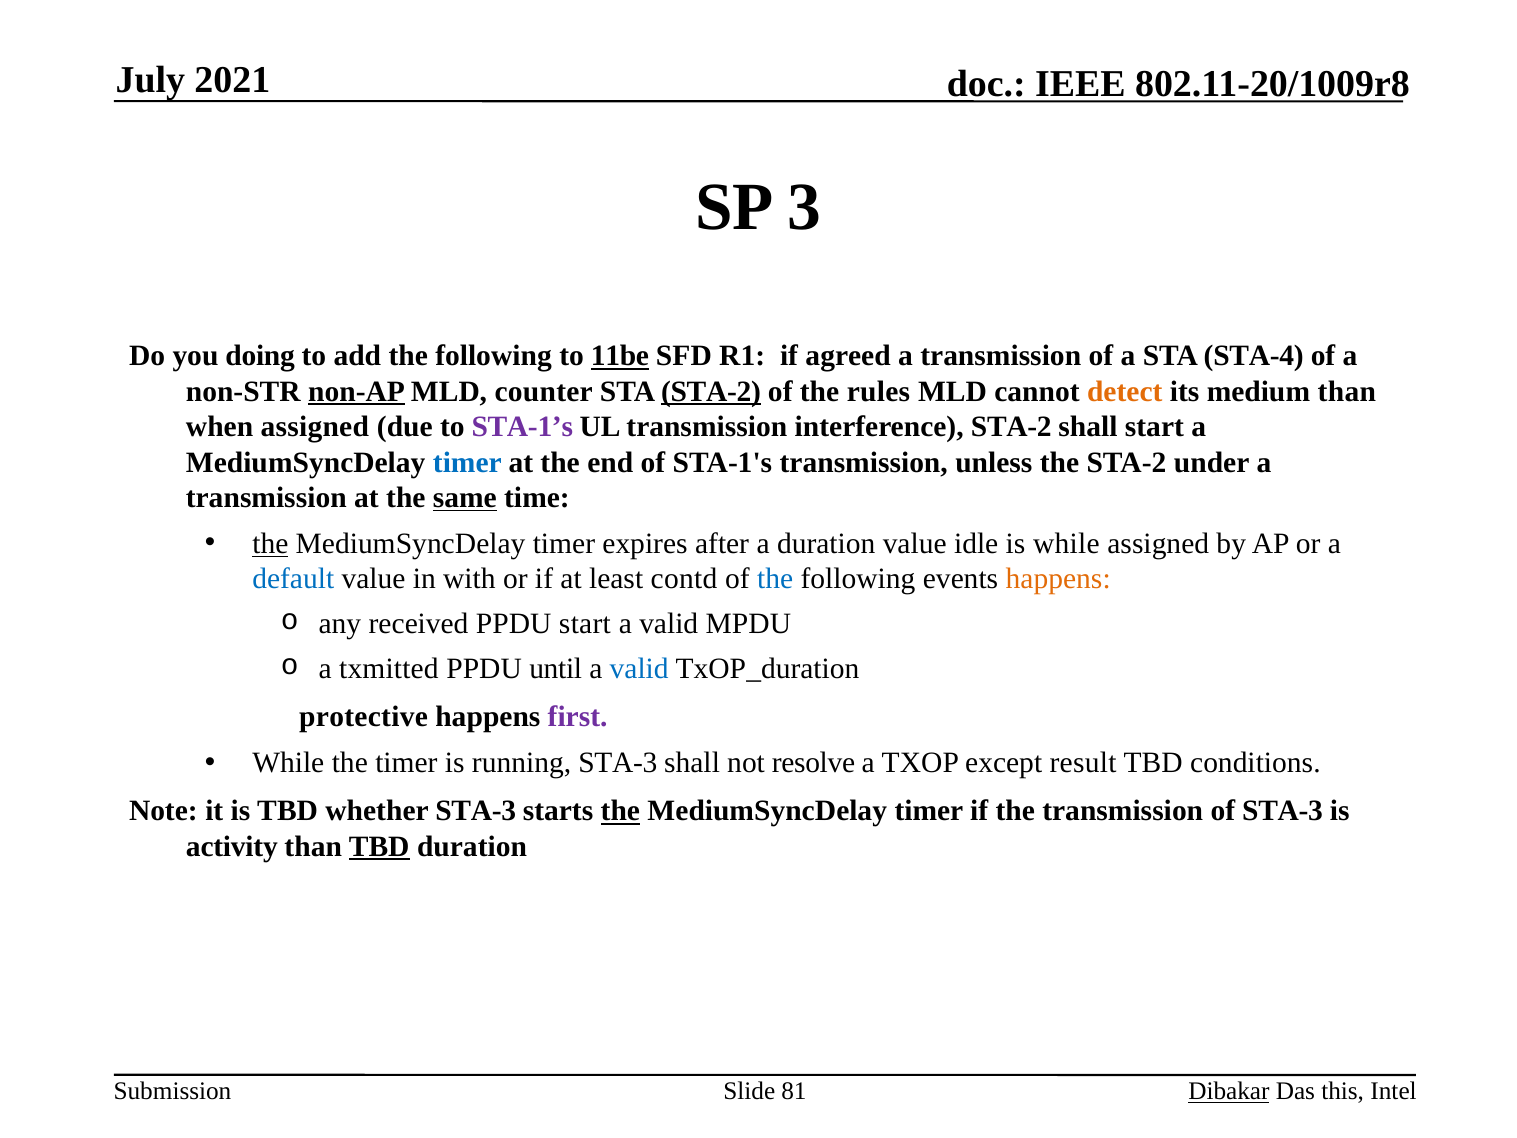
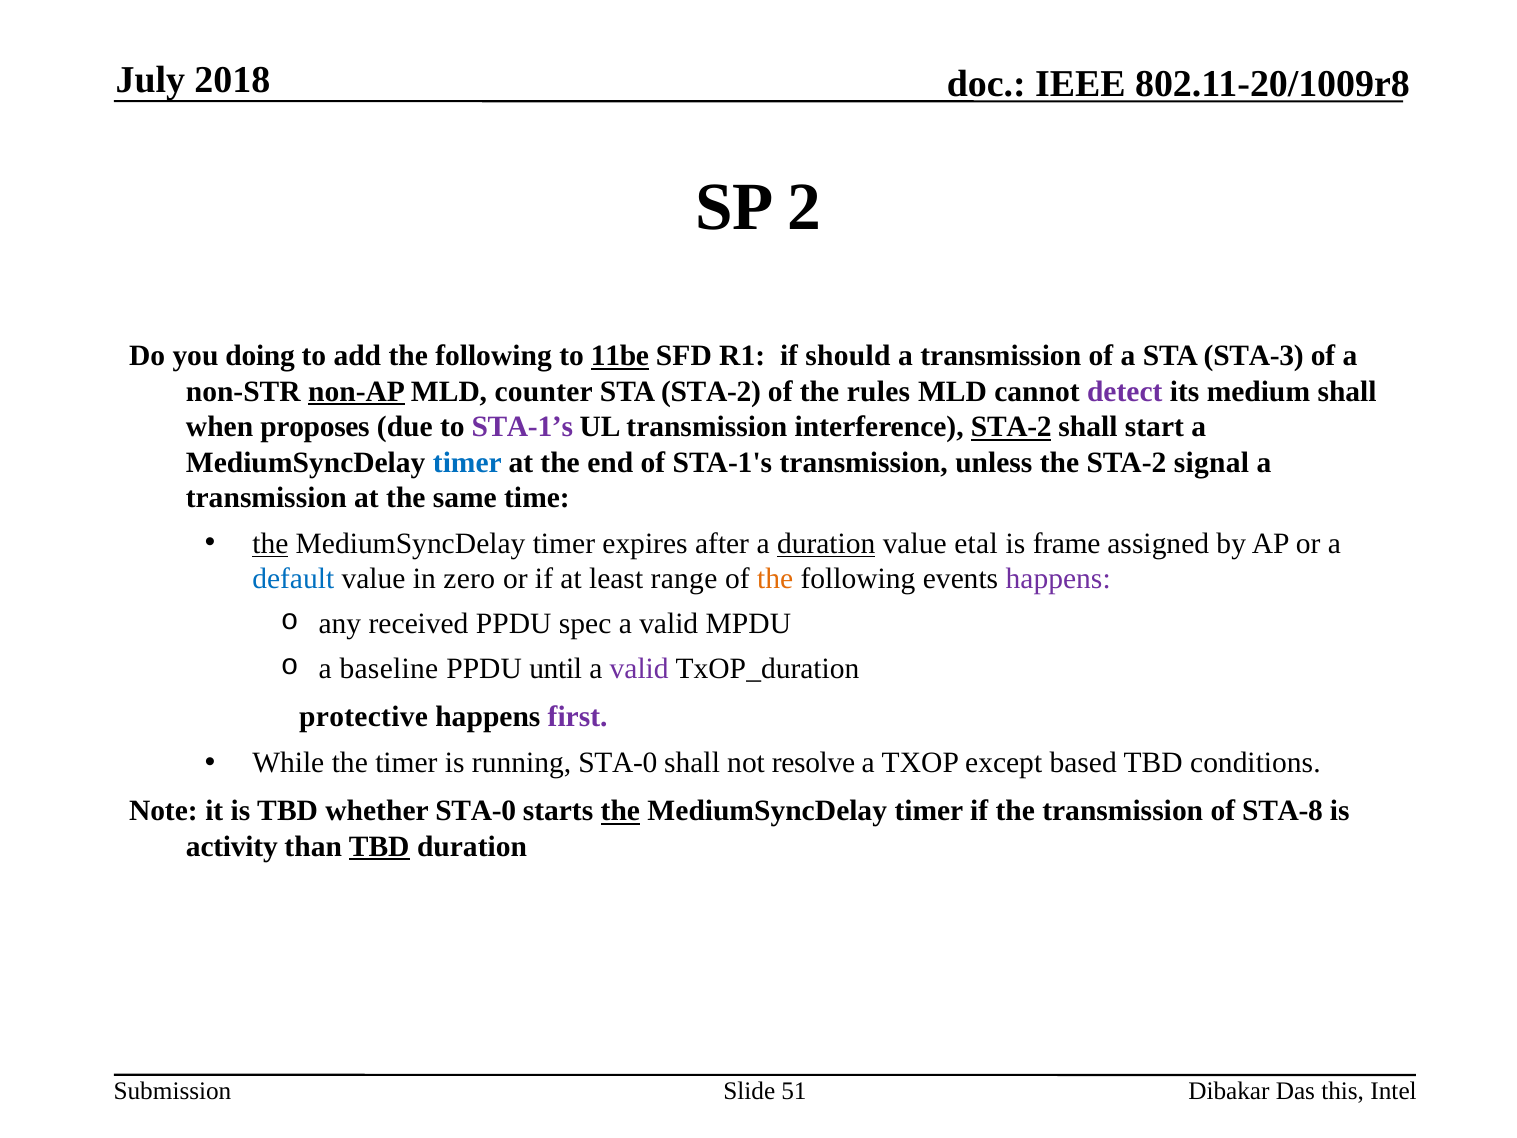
2021: 2021 -> 2018
3: 3 -> 2
agreed: agreed -> should
STA-4: STA-4 -> STA-3
STA-2 at (711, 391) underline: present -> none
detect colour: orange -> purple
medium than: than -> shall
when assigned: assigned -> proposes
STA-2 at (1011, 427) underline: none -> present
under: under -> signal
same underline: present -> none
duration at (826, 544) underline: none -> present
idle: idle -> etal
is while: while -> frame
with: with -> zero
contd: contd -> range
the at (775, 579) colour: blue -> orange
happens at (1058, 579) colour: orange -> purple
PPDU start: start -> spec
txmitted: txmitted -> baseline
valid at (639, 669) colour: blue -> purple
running STA-3: STA-3 -> STA-0
result: result -> based
whether STA-3: STA-3 -> STA-0
of STA-3: STA-3 -> STA-8
81: 81 -> 51
Dibakar underline: present -> none
